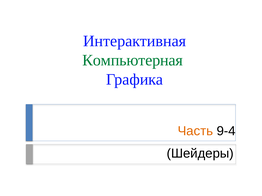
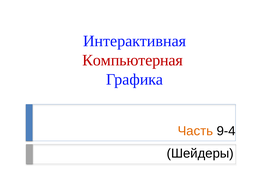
Компьютерная colour: green -> red
